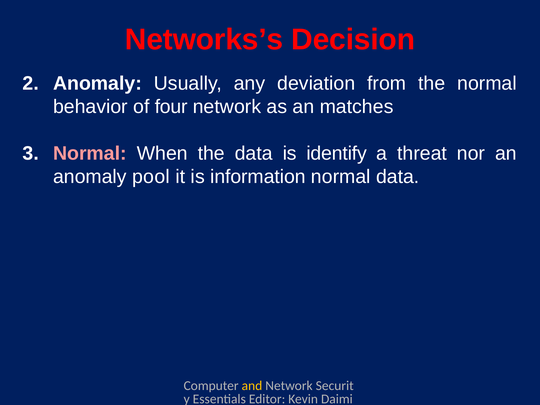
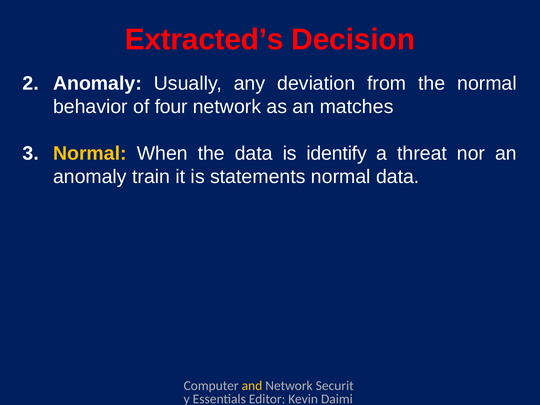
Networks’s: Networks’s -> Extracted’s
Normal at (90, 154) colour: pink -> yellow
pool: pool -> train
information: information -> statements
